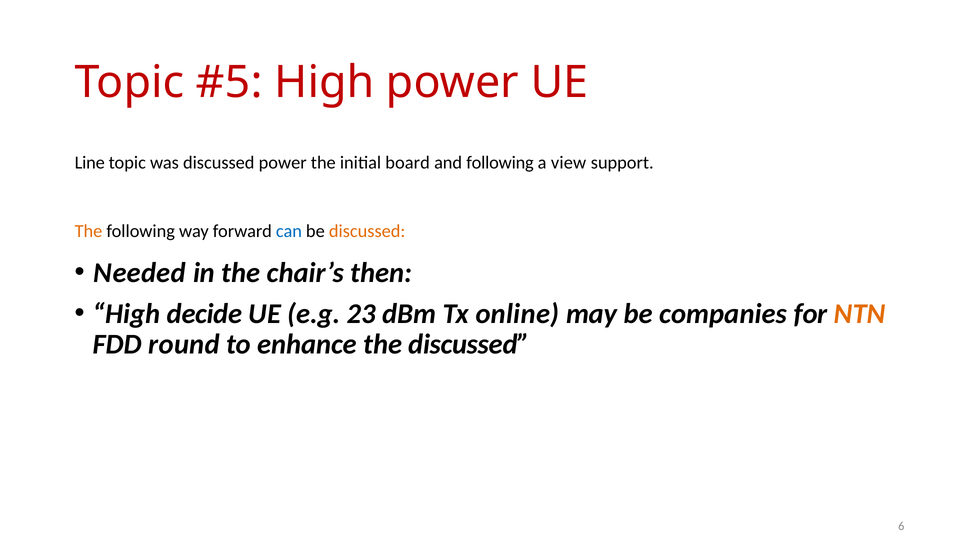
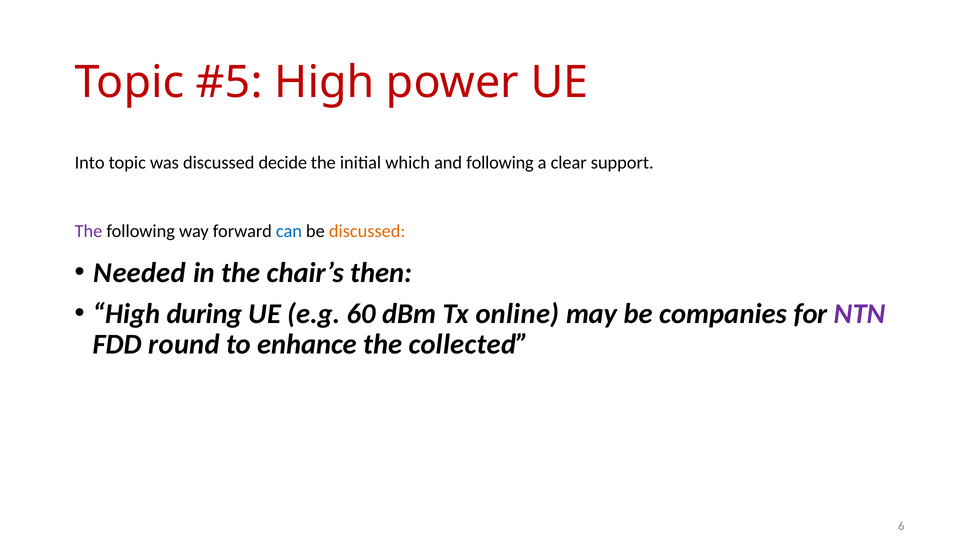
Line: Line -> Into
discussed power: power -> decide
board: board -> which
view: view -> clear
The at (88, 231) colour: orange -> purple
decide: decide -> during
23: 23 -> 60
NTN colour: orange -> purple
the discussed: discussed -> collected
